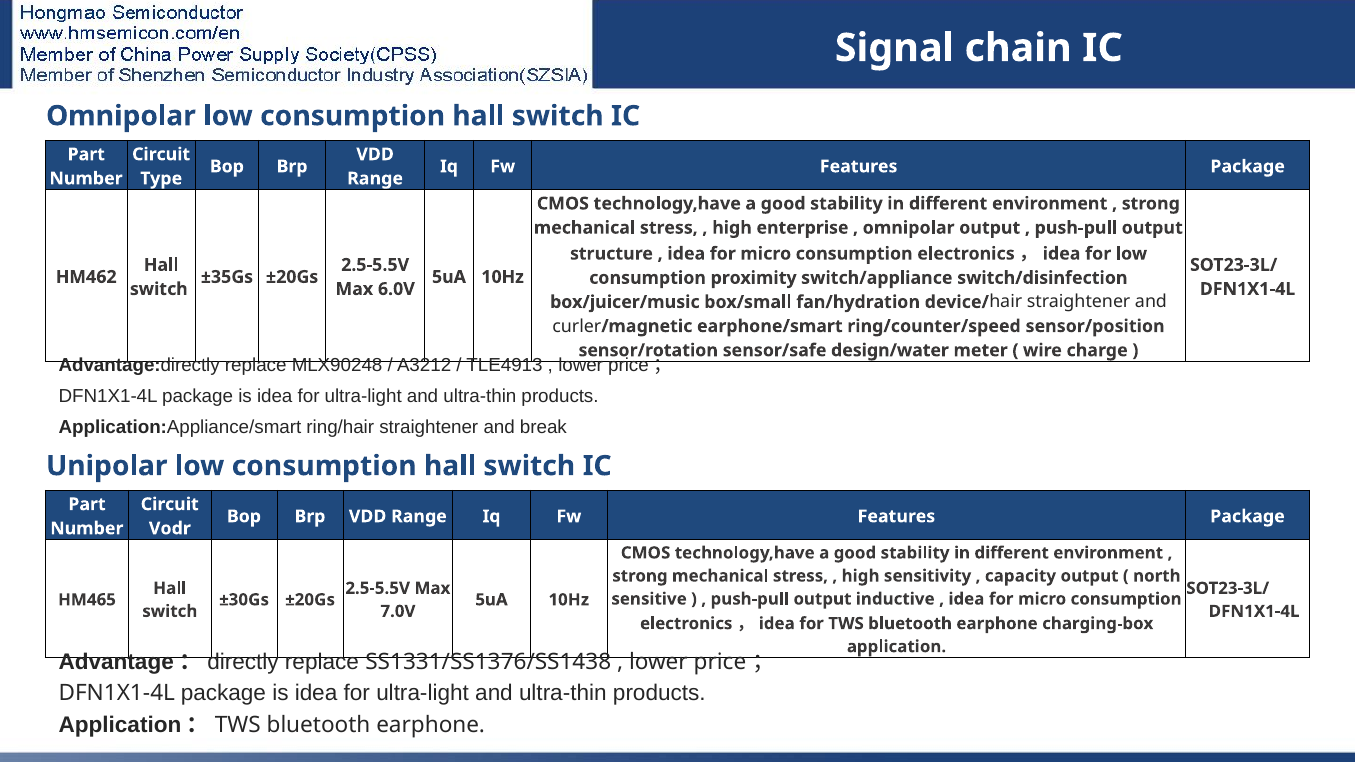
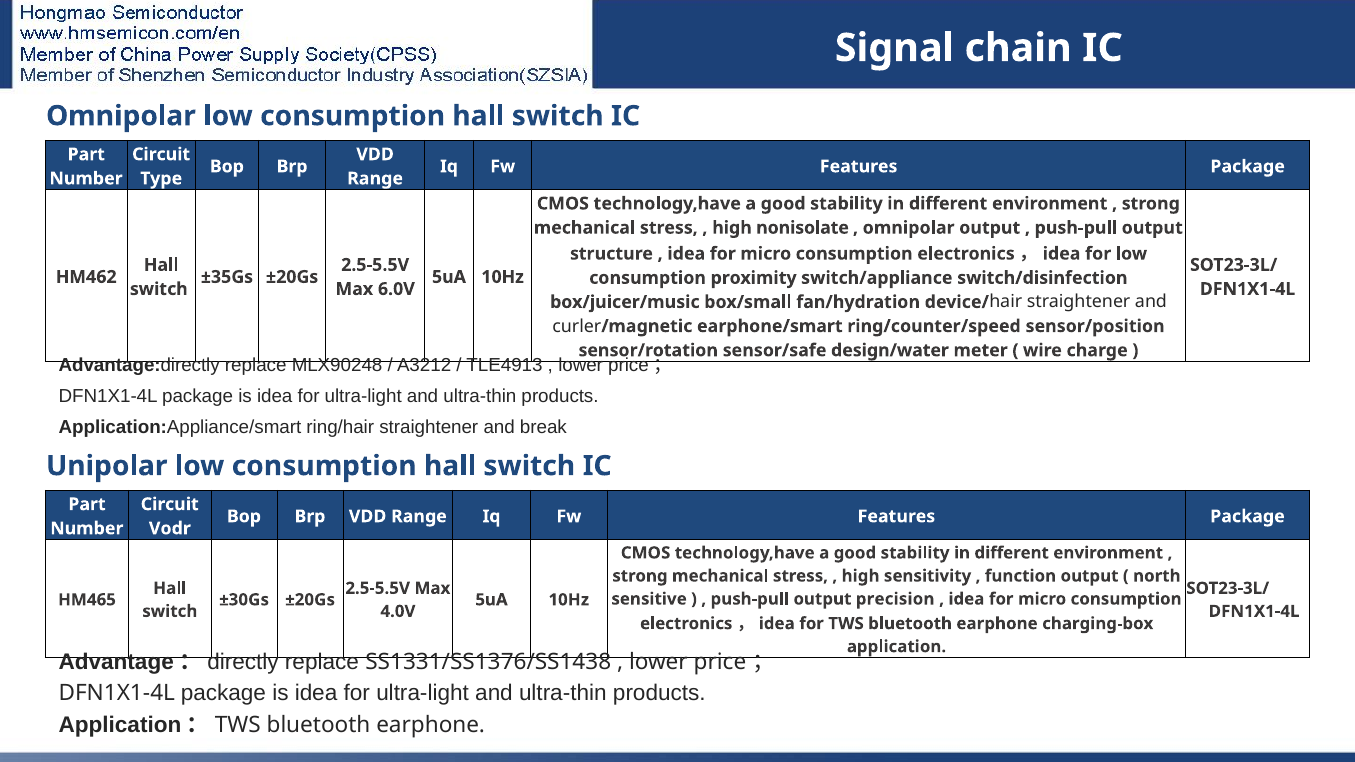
enterprise: enterprise -> nonisolate
capacity: capacity -> function
inductive: inductive -> precision
7.0V: 7.0V -> 4.0V
